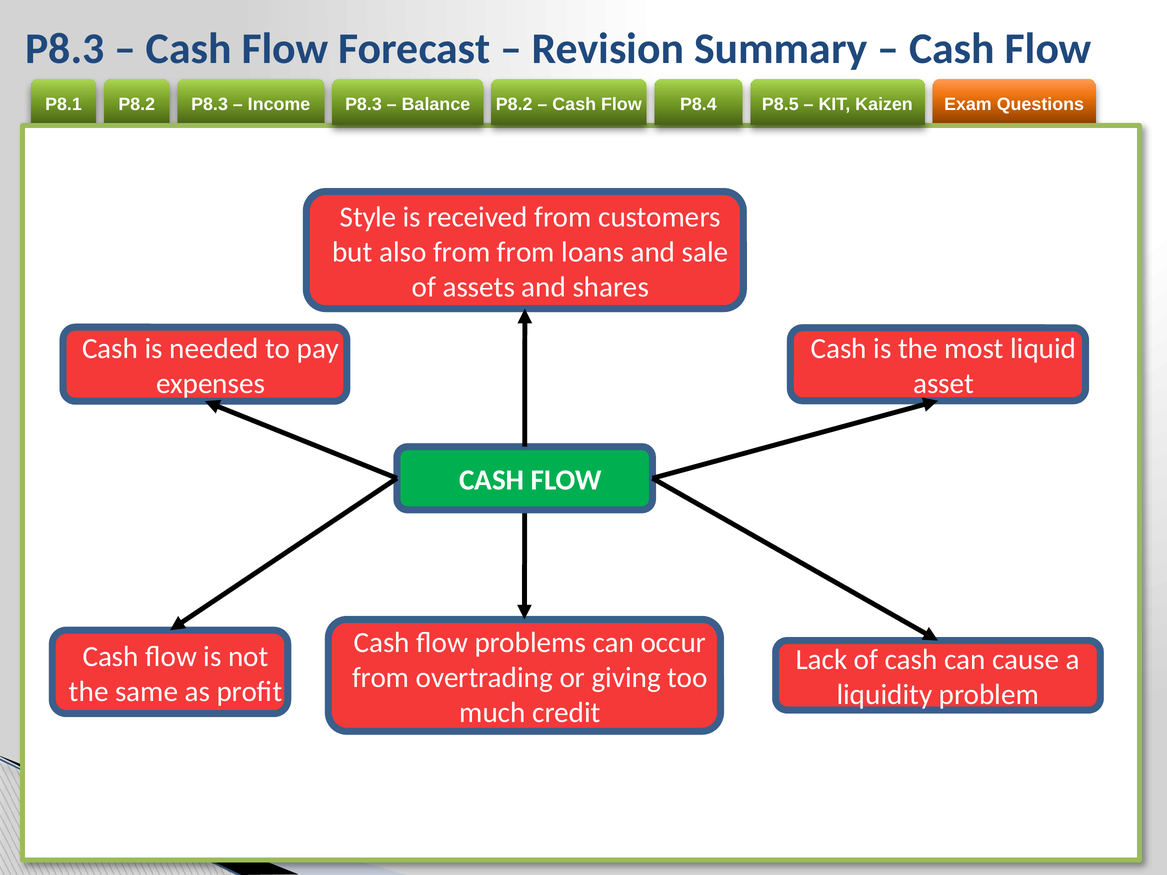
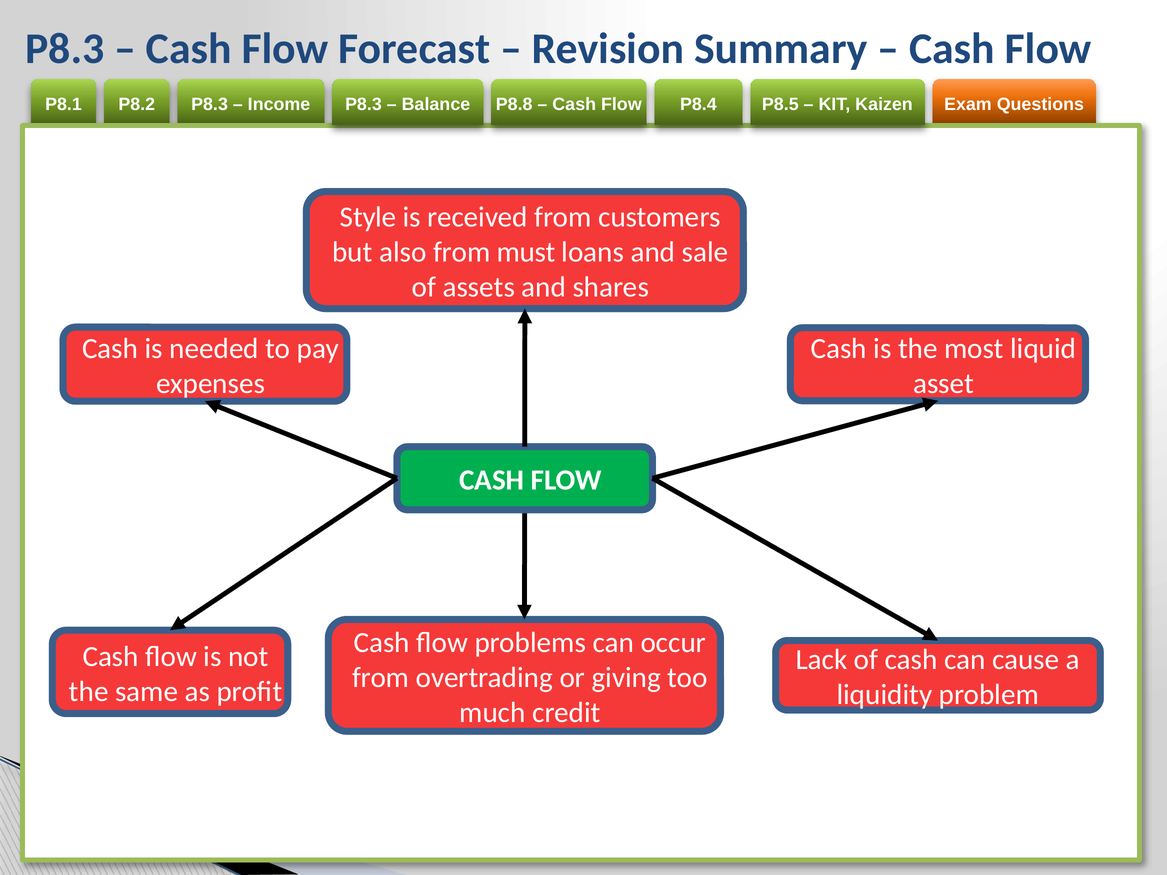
P8.2 at (514, 104): P8.2 -> P8.8
from from: from -> must
